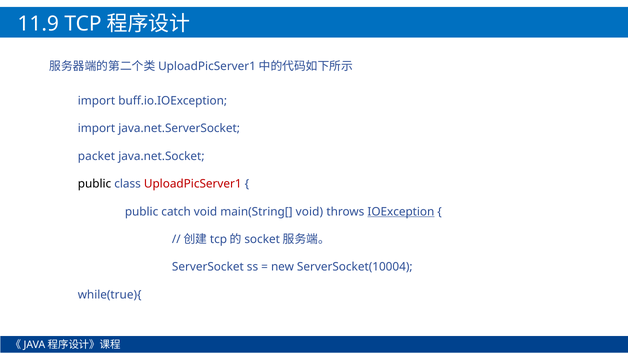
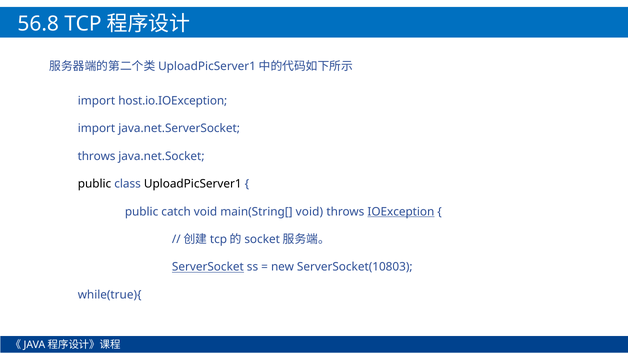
11.9: 11.9 -> 56.8
buff.io.IOException: buff.io.IOException -> host.io.IOException
packet at (96, 156): packet -> throws
UploadPicServer1 colour: red -> black
ServerSocket underline: none -> present
ServerSocket(10004: ServerSocket(10004 -> ServerSocket(10803
